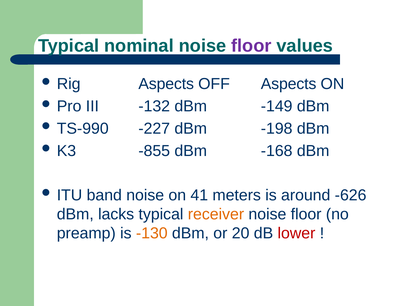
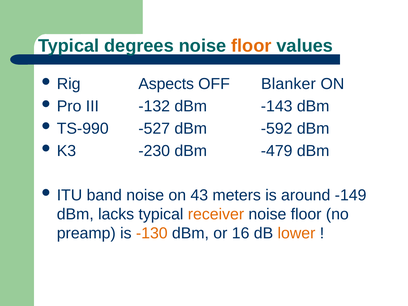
nominal: nominal -> degrees
floor at (251, 46) colour: purple -> orange
OFF Aspects: Aspects -> Blanker
-149: -149 -> -143
-227: -227 -> -527
-198: -198 -> -592
-855: -855 -> -230
-168: -168 -> -479
41: 41 -> 43
-626: -626 -> -149
20: 20 -> 16
lower colour: red -> orange
